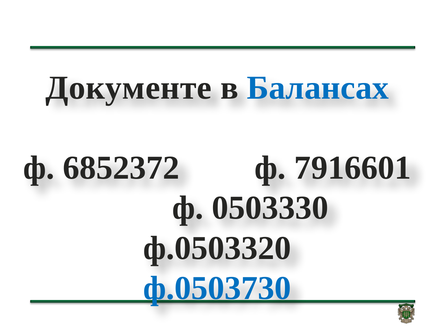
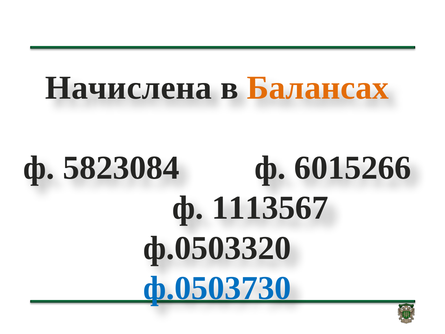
Документе: Документе -> Начислена
Балансах colour: blue -> orange
6852372: 6852372 -> 5823084
7916601: 7916601 -> 6015266
0503330: 0503330 -> 1113567
